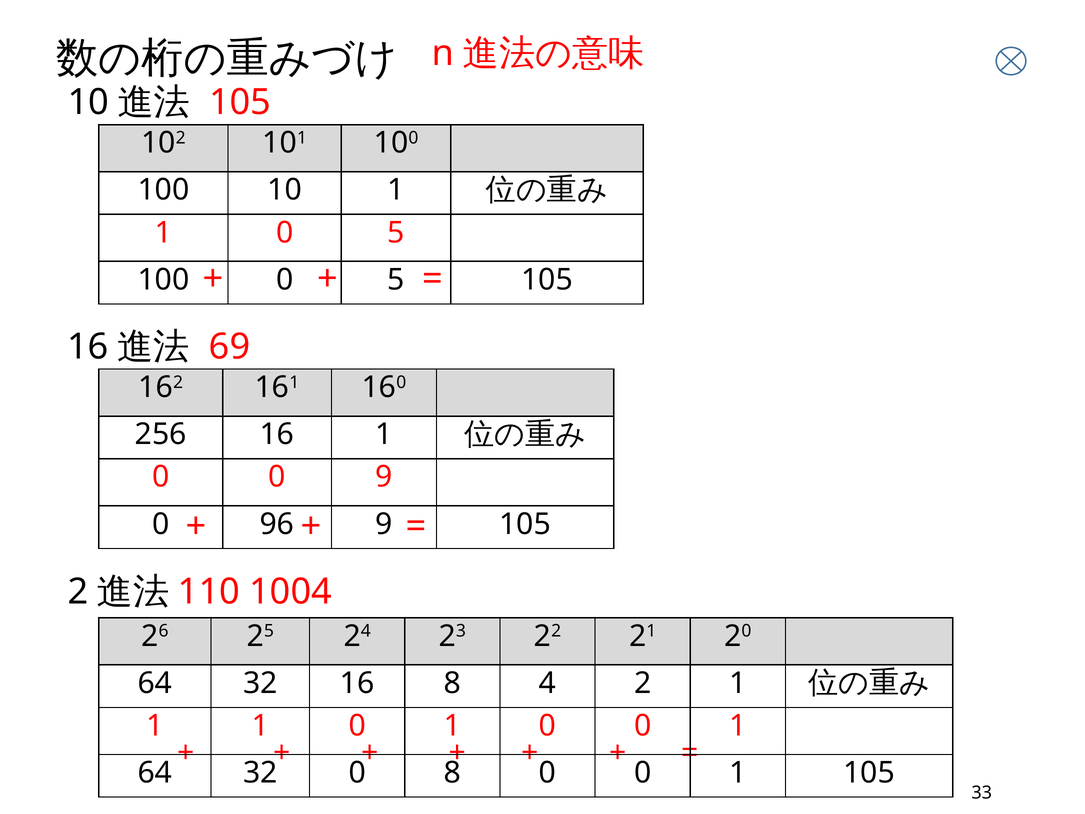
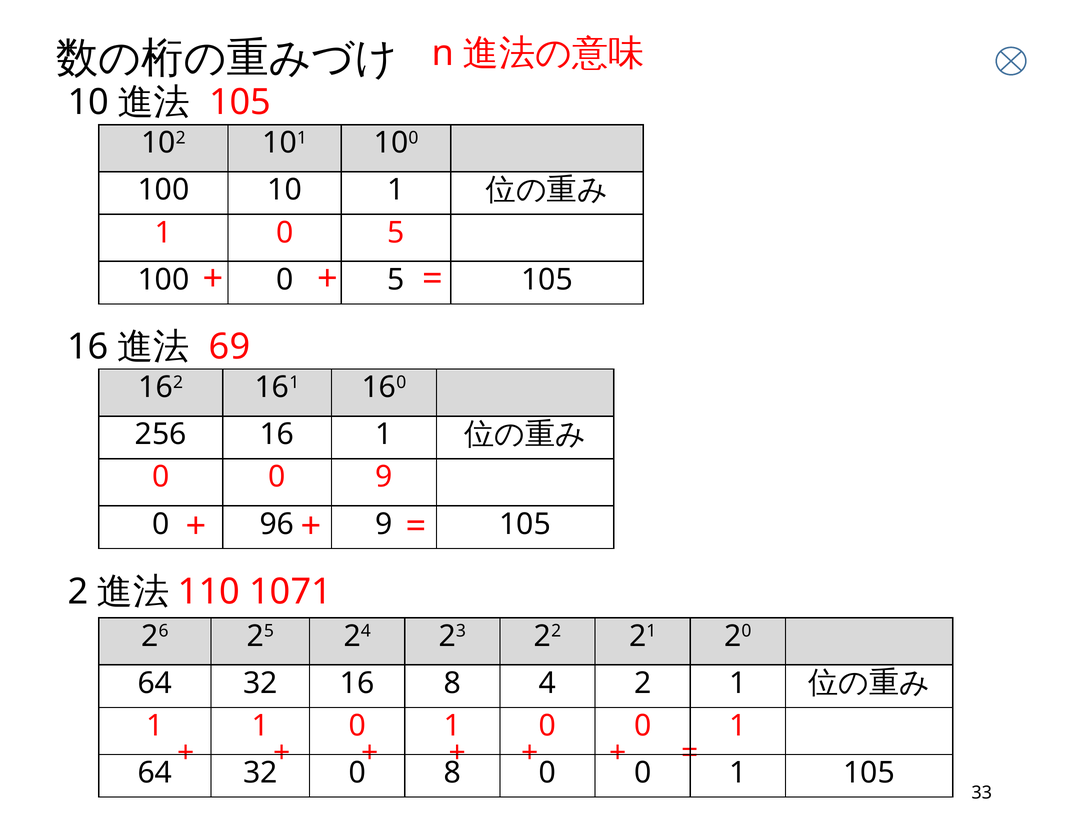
1004: 1004 -> 1071
